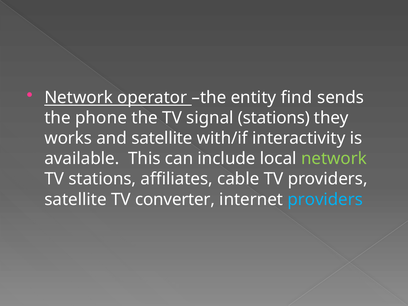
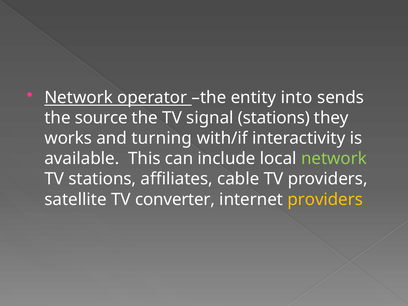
find: find -> into
phone: phone -> source
and satellite: satellite -> turning
providers at (325, 199) colour: light blue -> yellow
